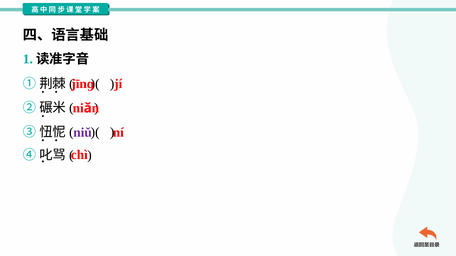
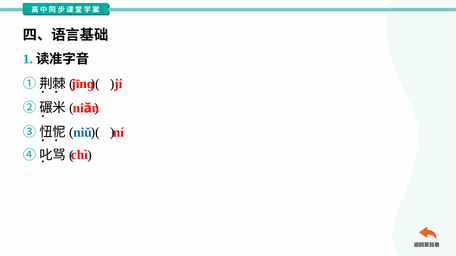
niǔ colour: purple -> blue
